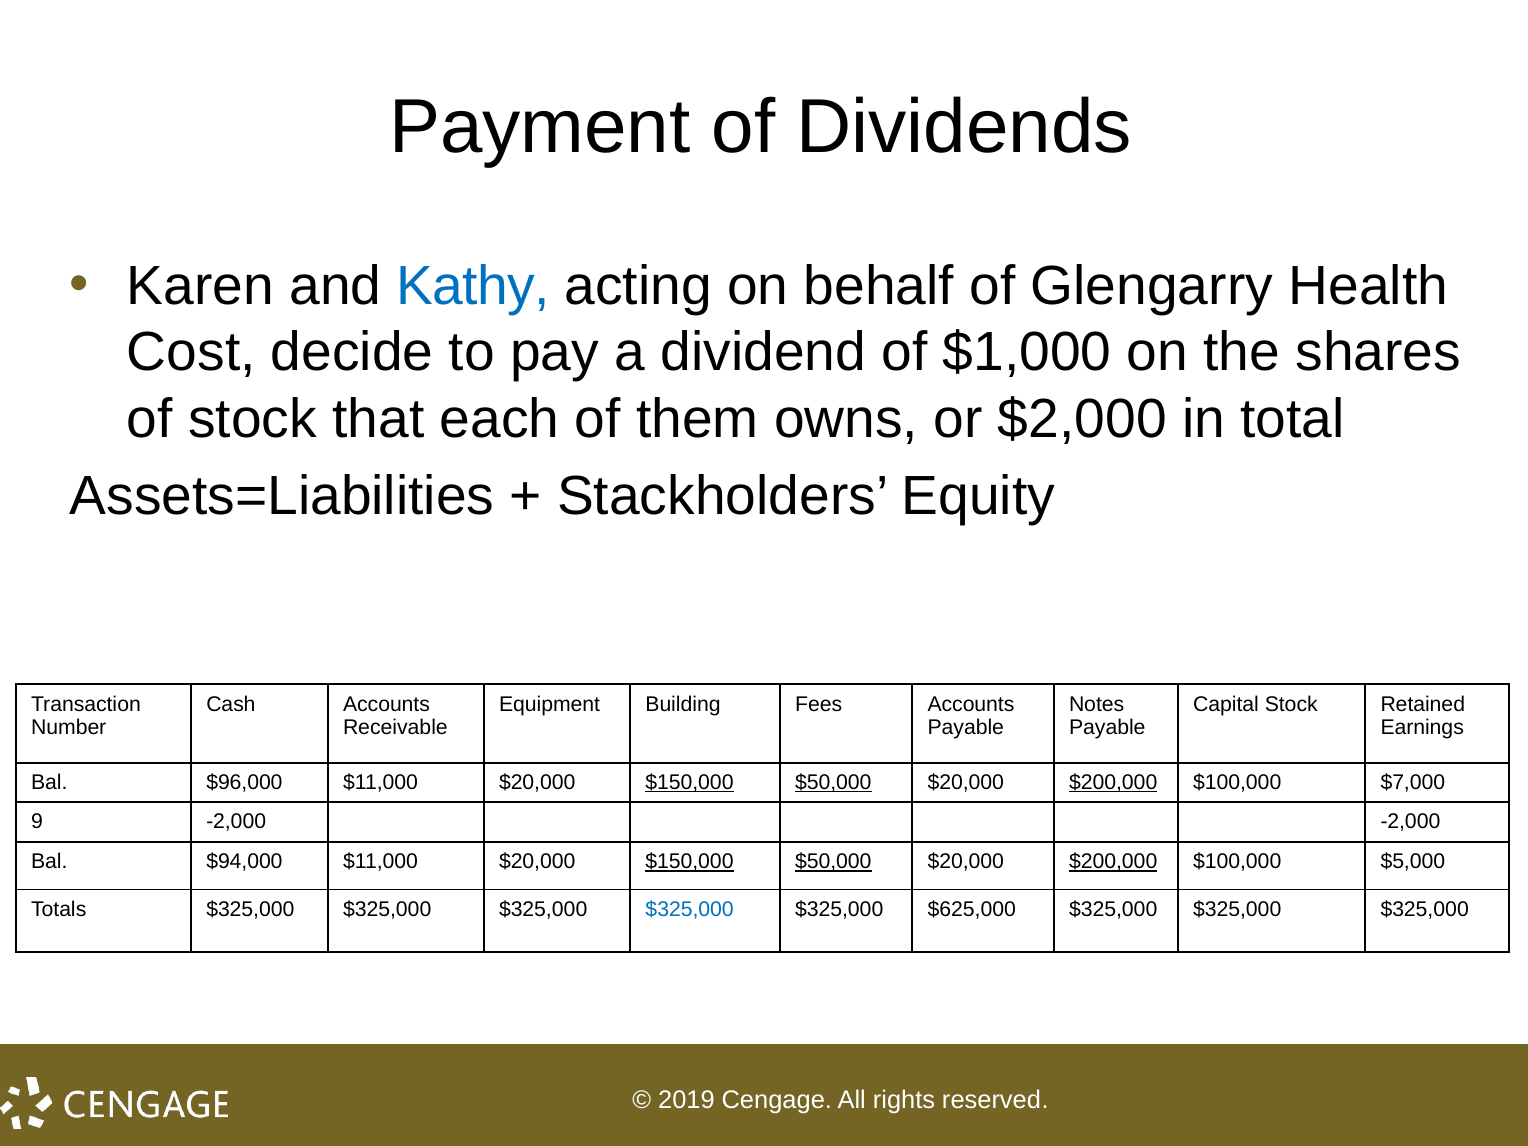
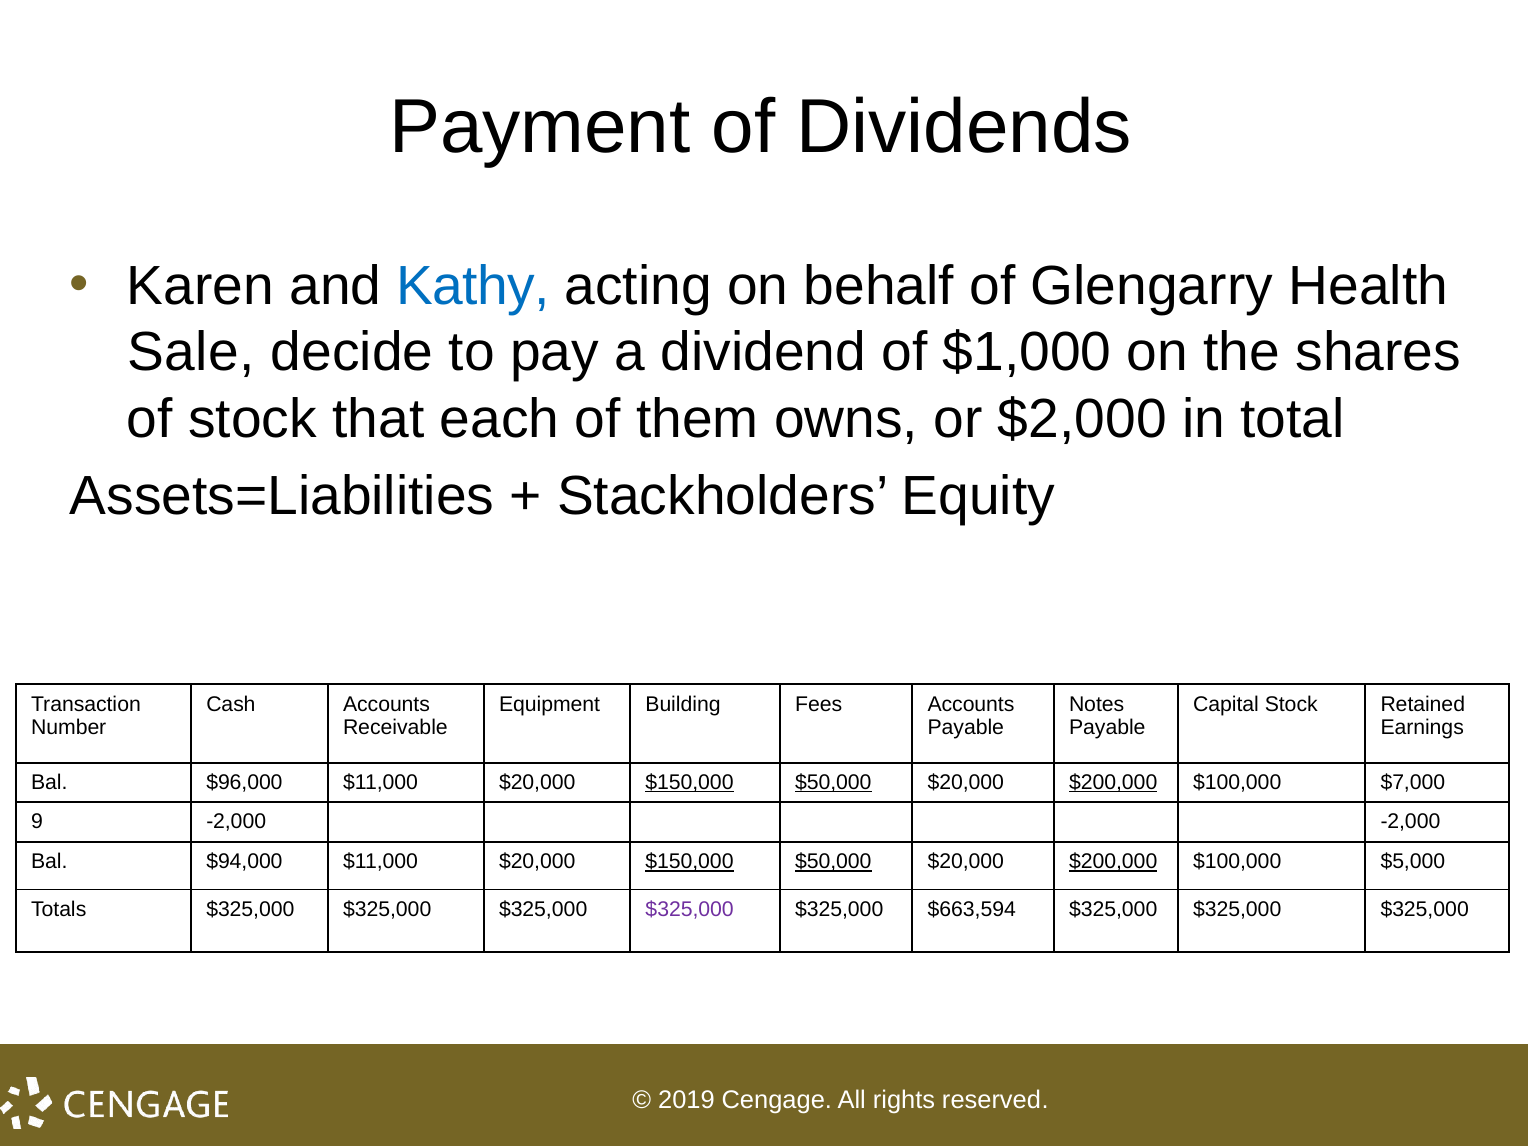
Cost: Cost -> Sale
$325,000 at (690, 909) colour: blue -> purple
$625,000: $625,000 -> $663,594
